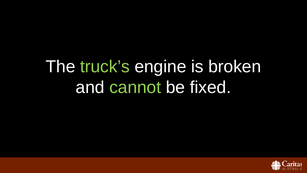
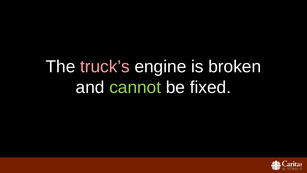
truck’s colour: light green -> pink
